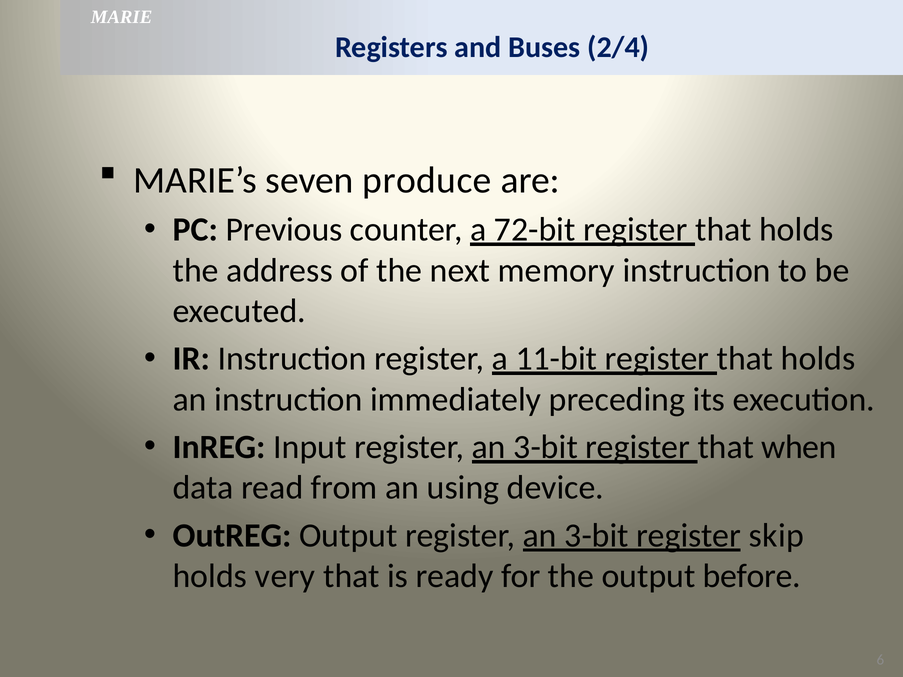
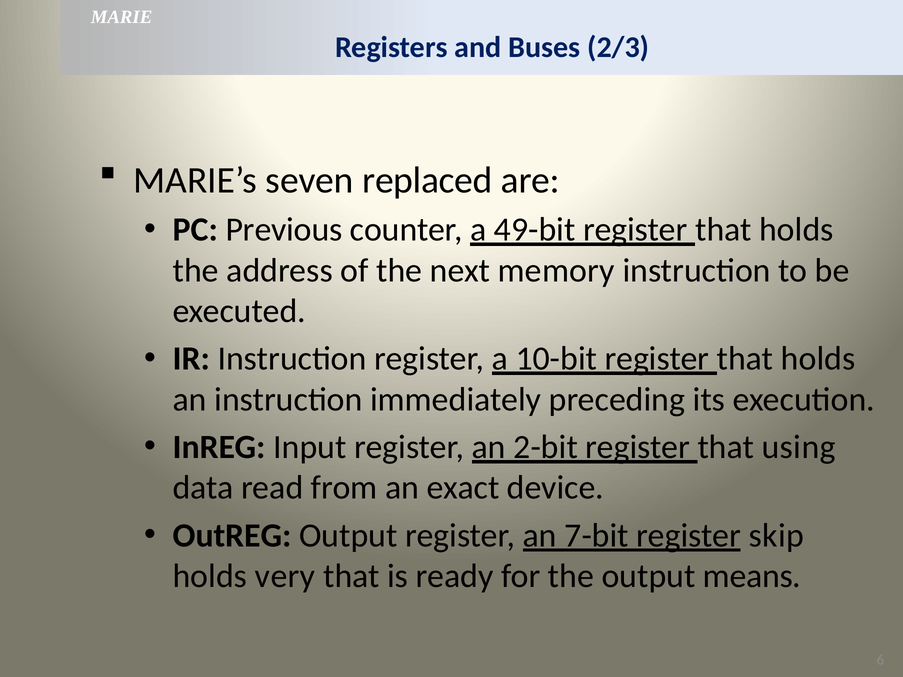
2/4: 2/4 -> 2/3
produce: produce -> replaced
72-bit: 72-bit -> 49-bit
11-bit: 11-bit -> 10-bit
Input register an 3-bit: 3-bit -> 2-bit
when: when -> using
using: using -> exact
Output register an 3-bit: 3-bit -> 7-bit
before: before -> means
